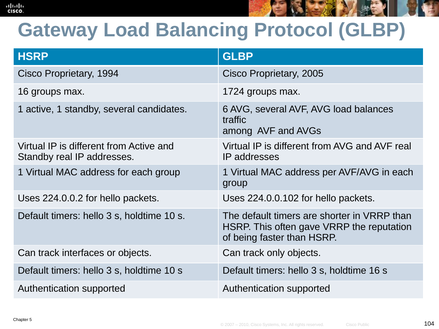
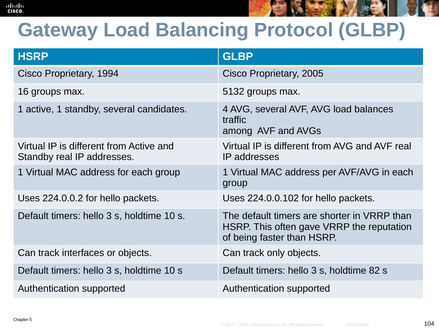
1724: 1724 -> 5132
6: 6 -> 4
holdtime 16: 16 -> 82
